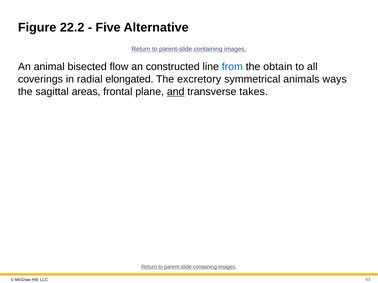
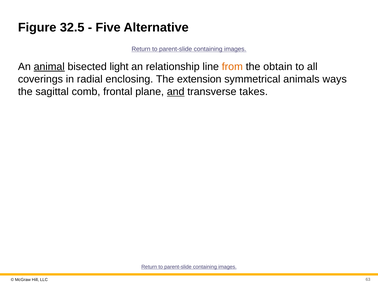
22.2: 22.2 -> 32.5
animal underline: none -> present
flow: flow -> light
constructed: constructed -> relationship
from colour: blue -> orange
elongated: elongated -> enclosing
excretory: excretory -> extension
areas: areas -> comb
